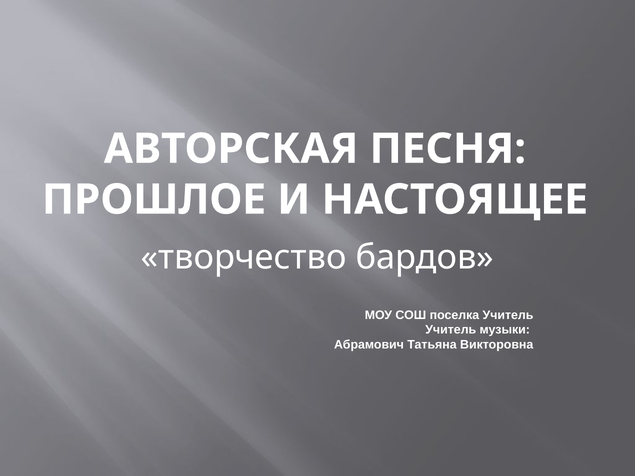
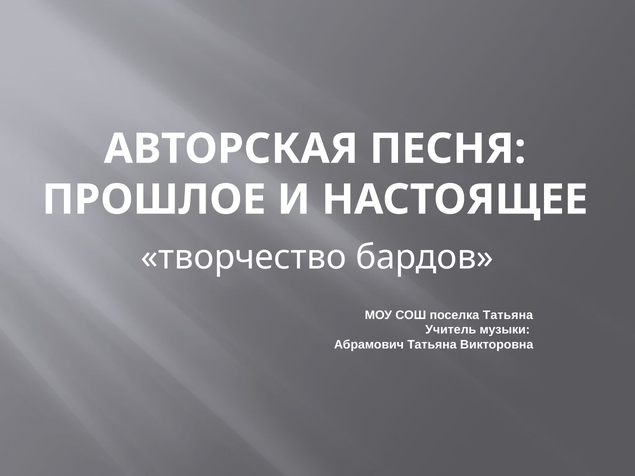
поселка Учитель: Учитель -> Татьяна
